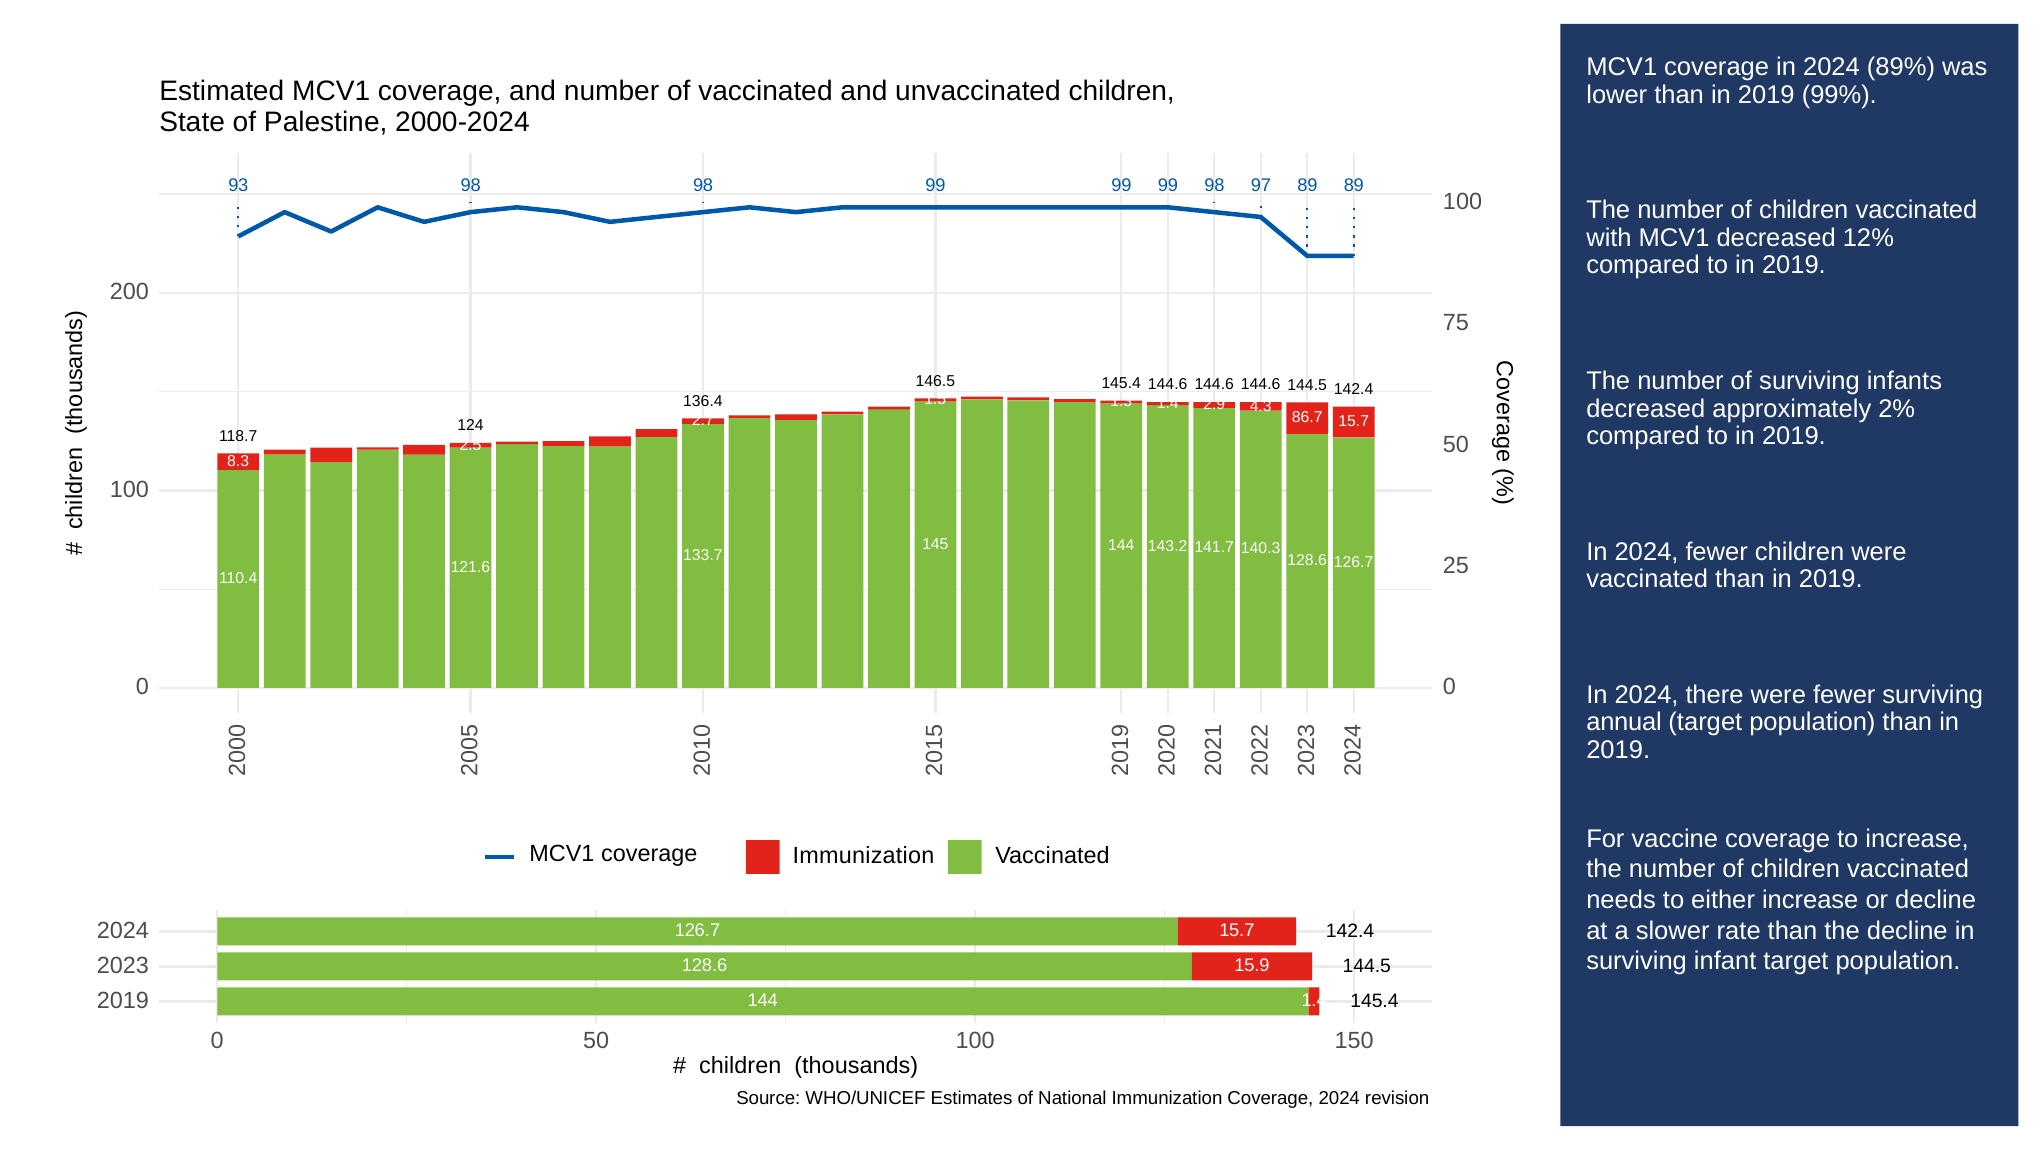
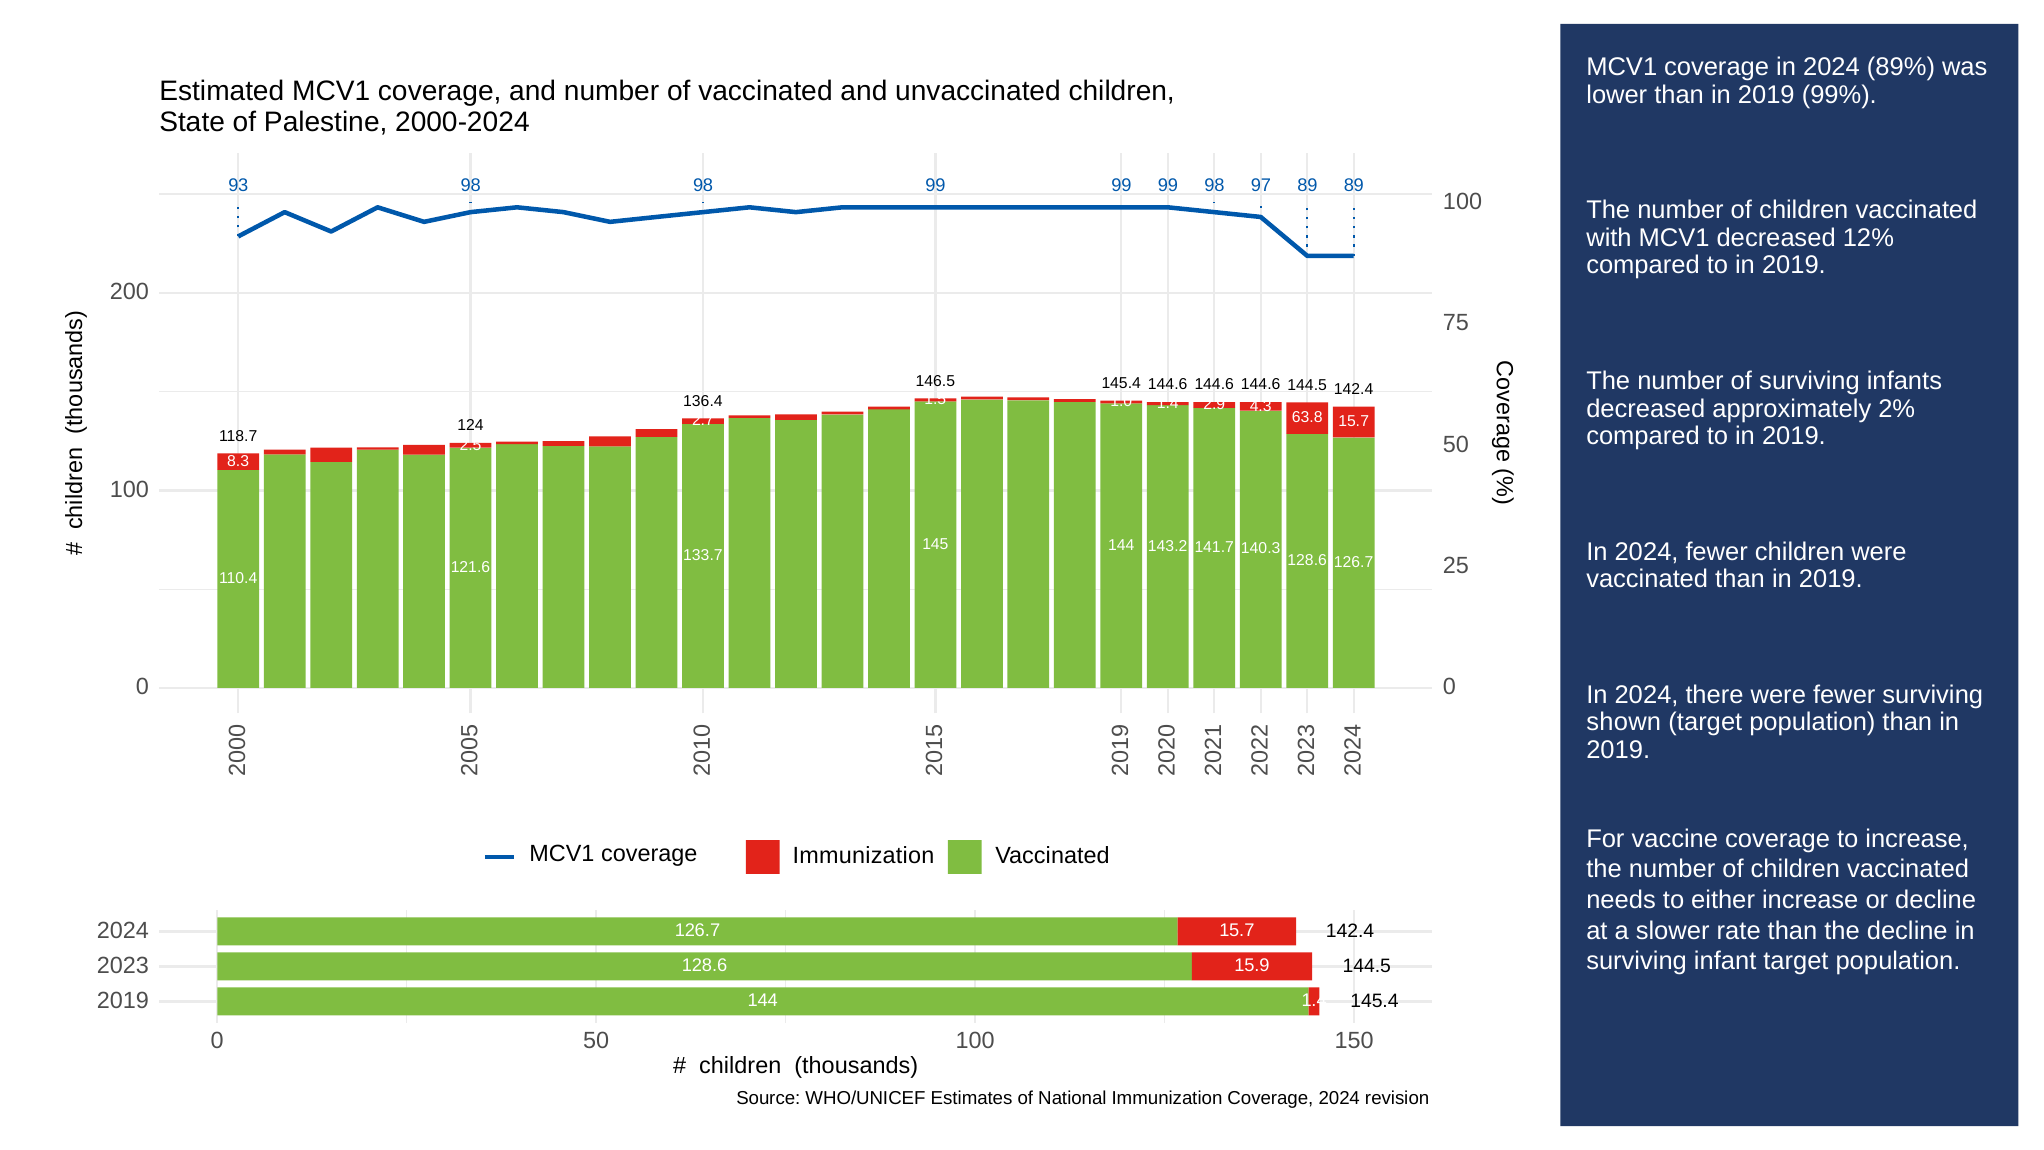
1.3: 1.3 -> 1.0
86.7: 86.7 -> 63.8
annual: annual -> shown
